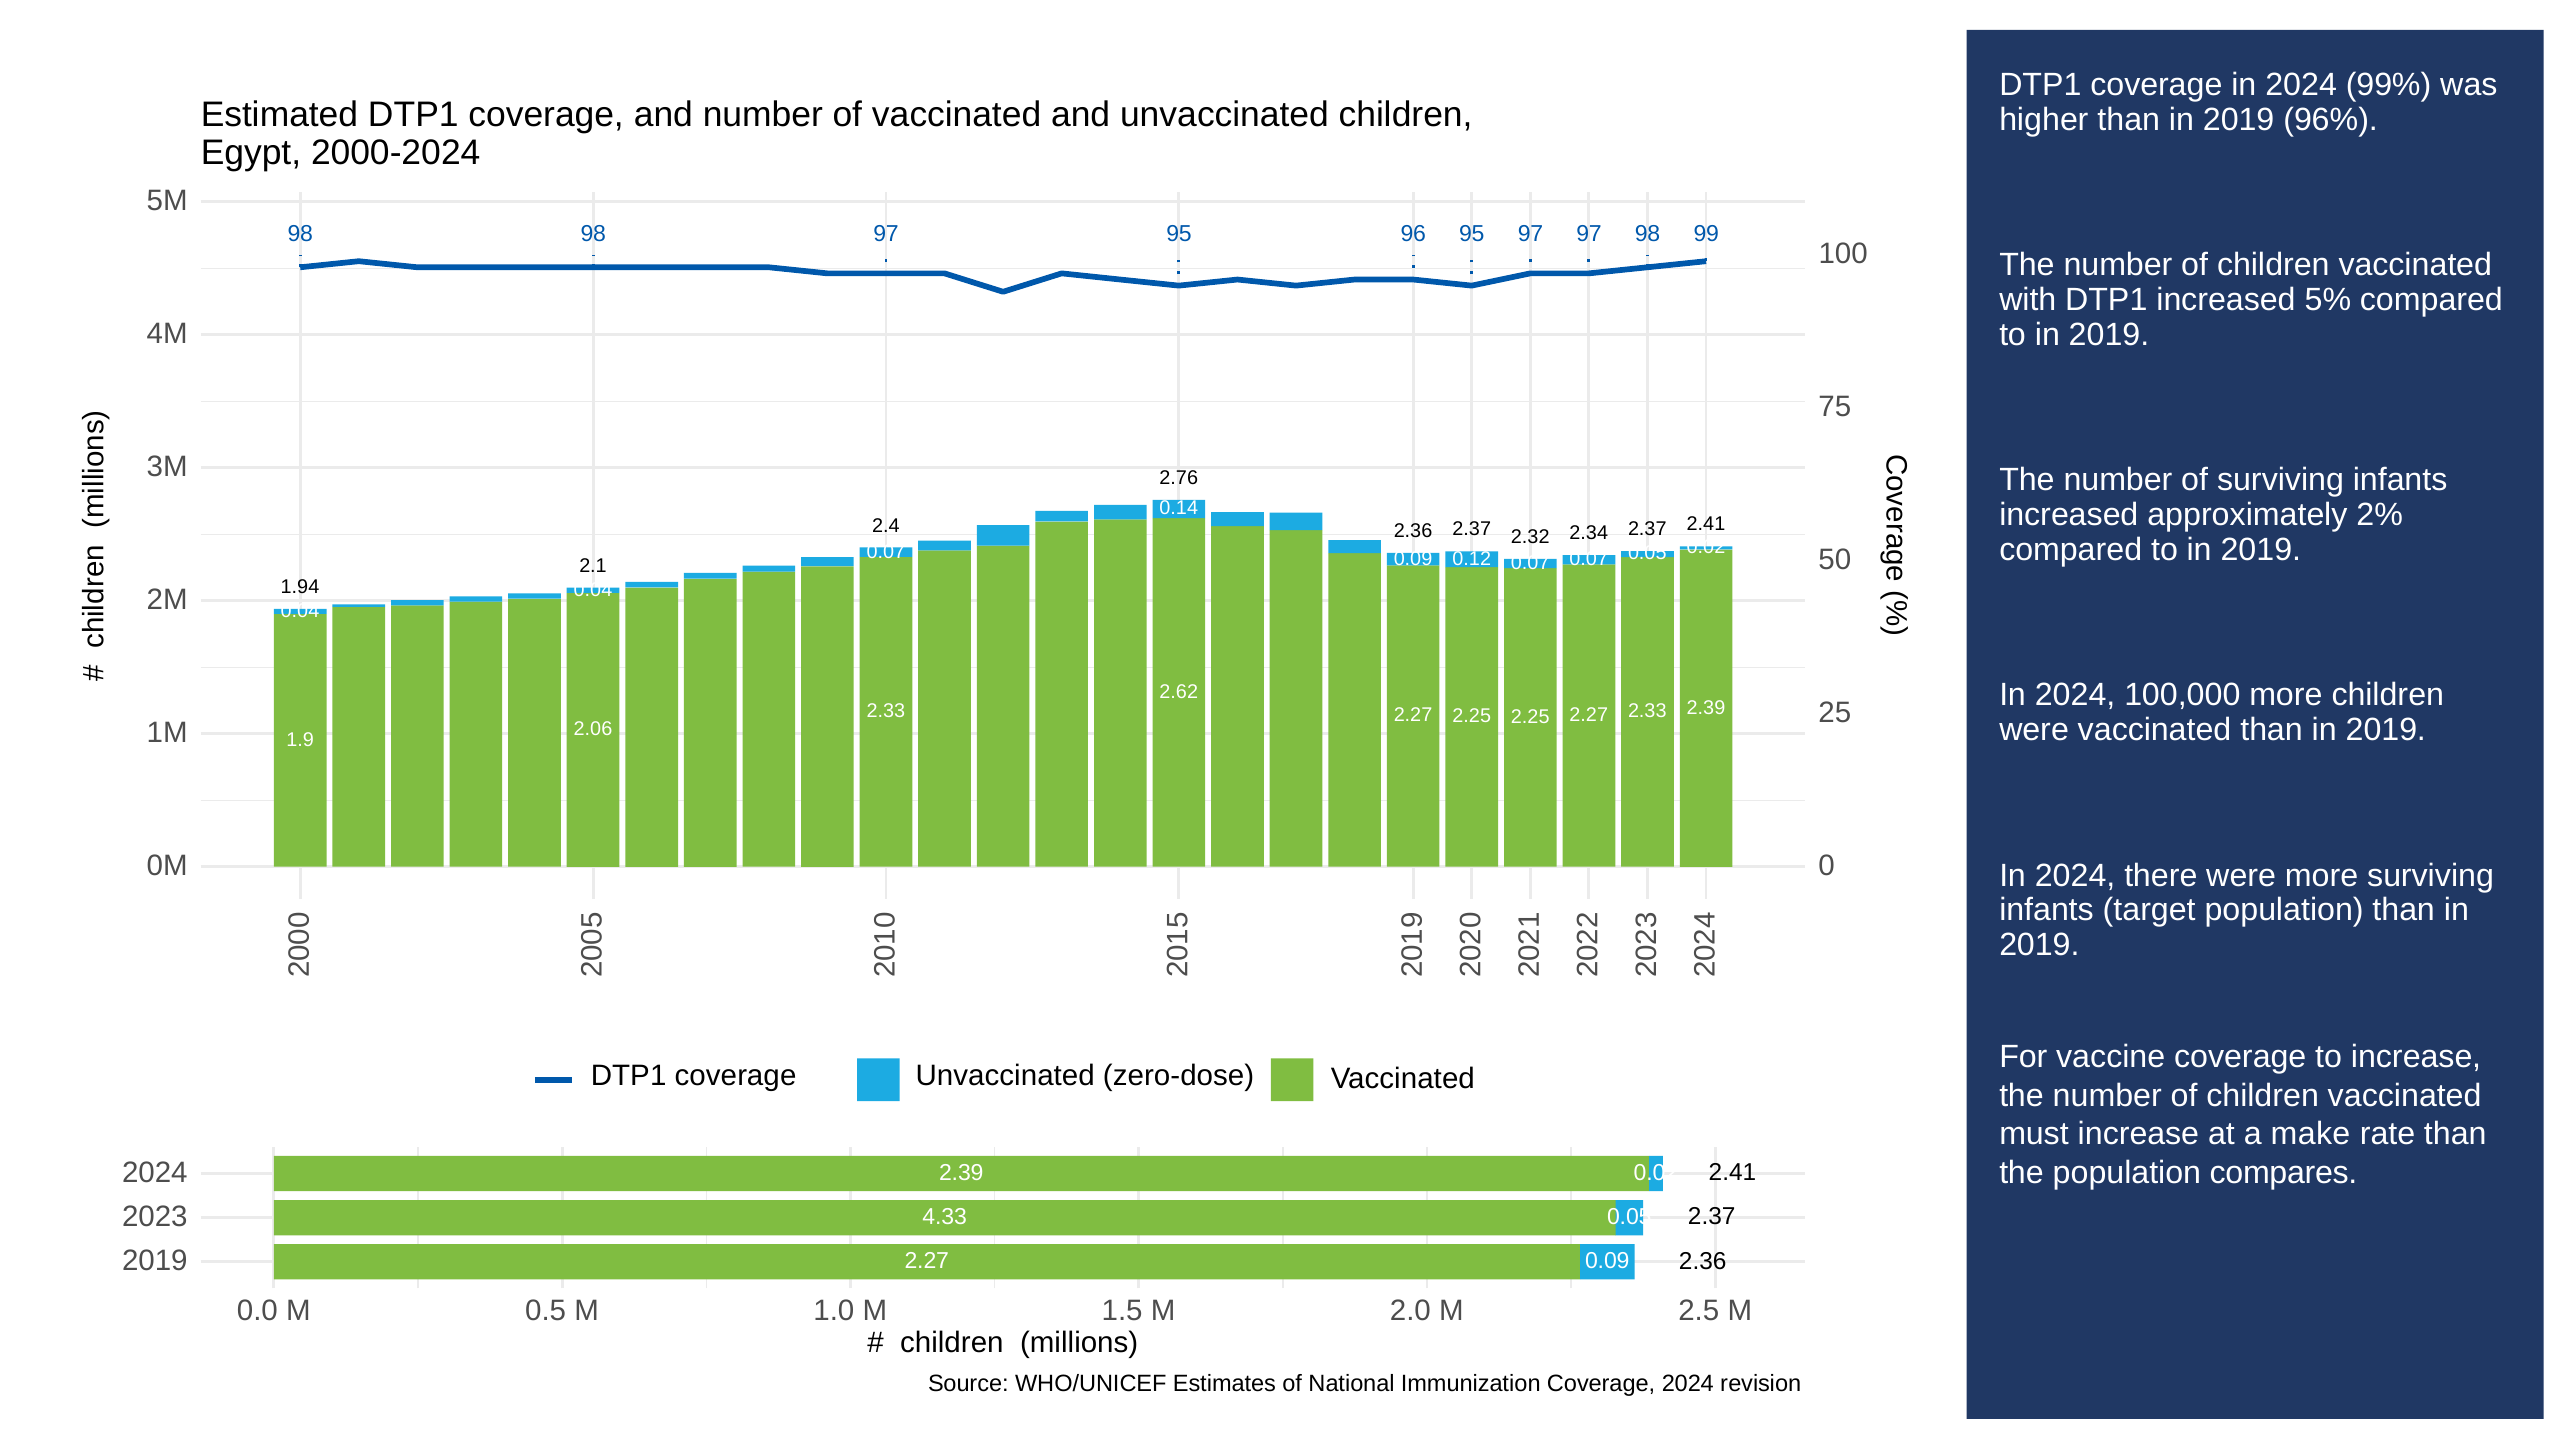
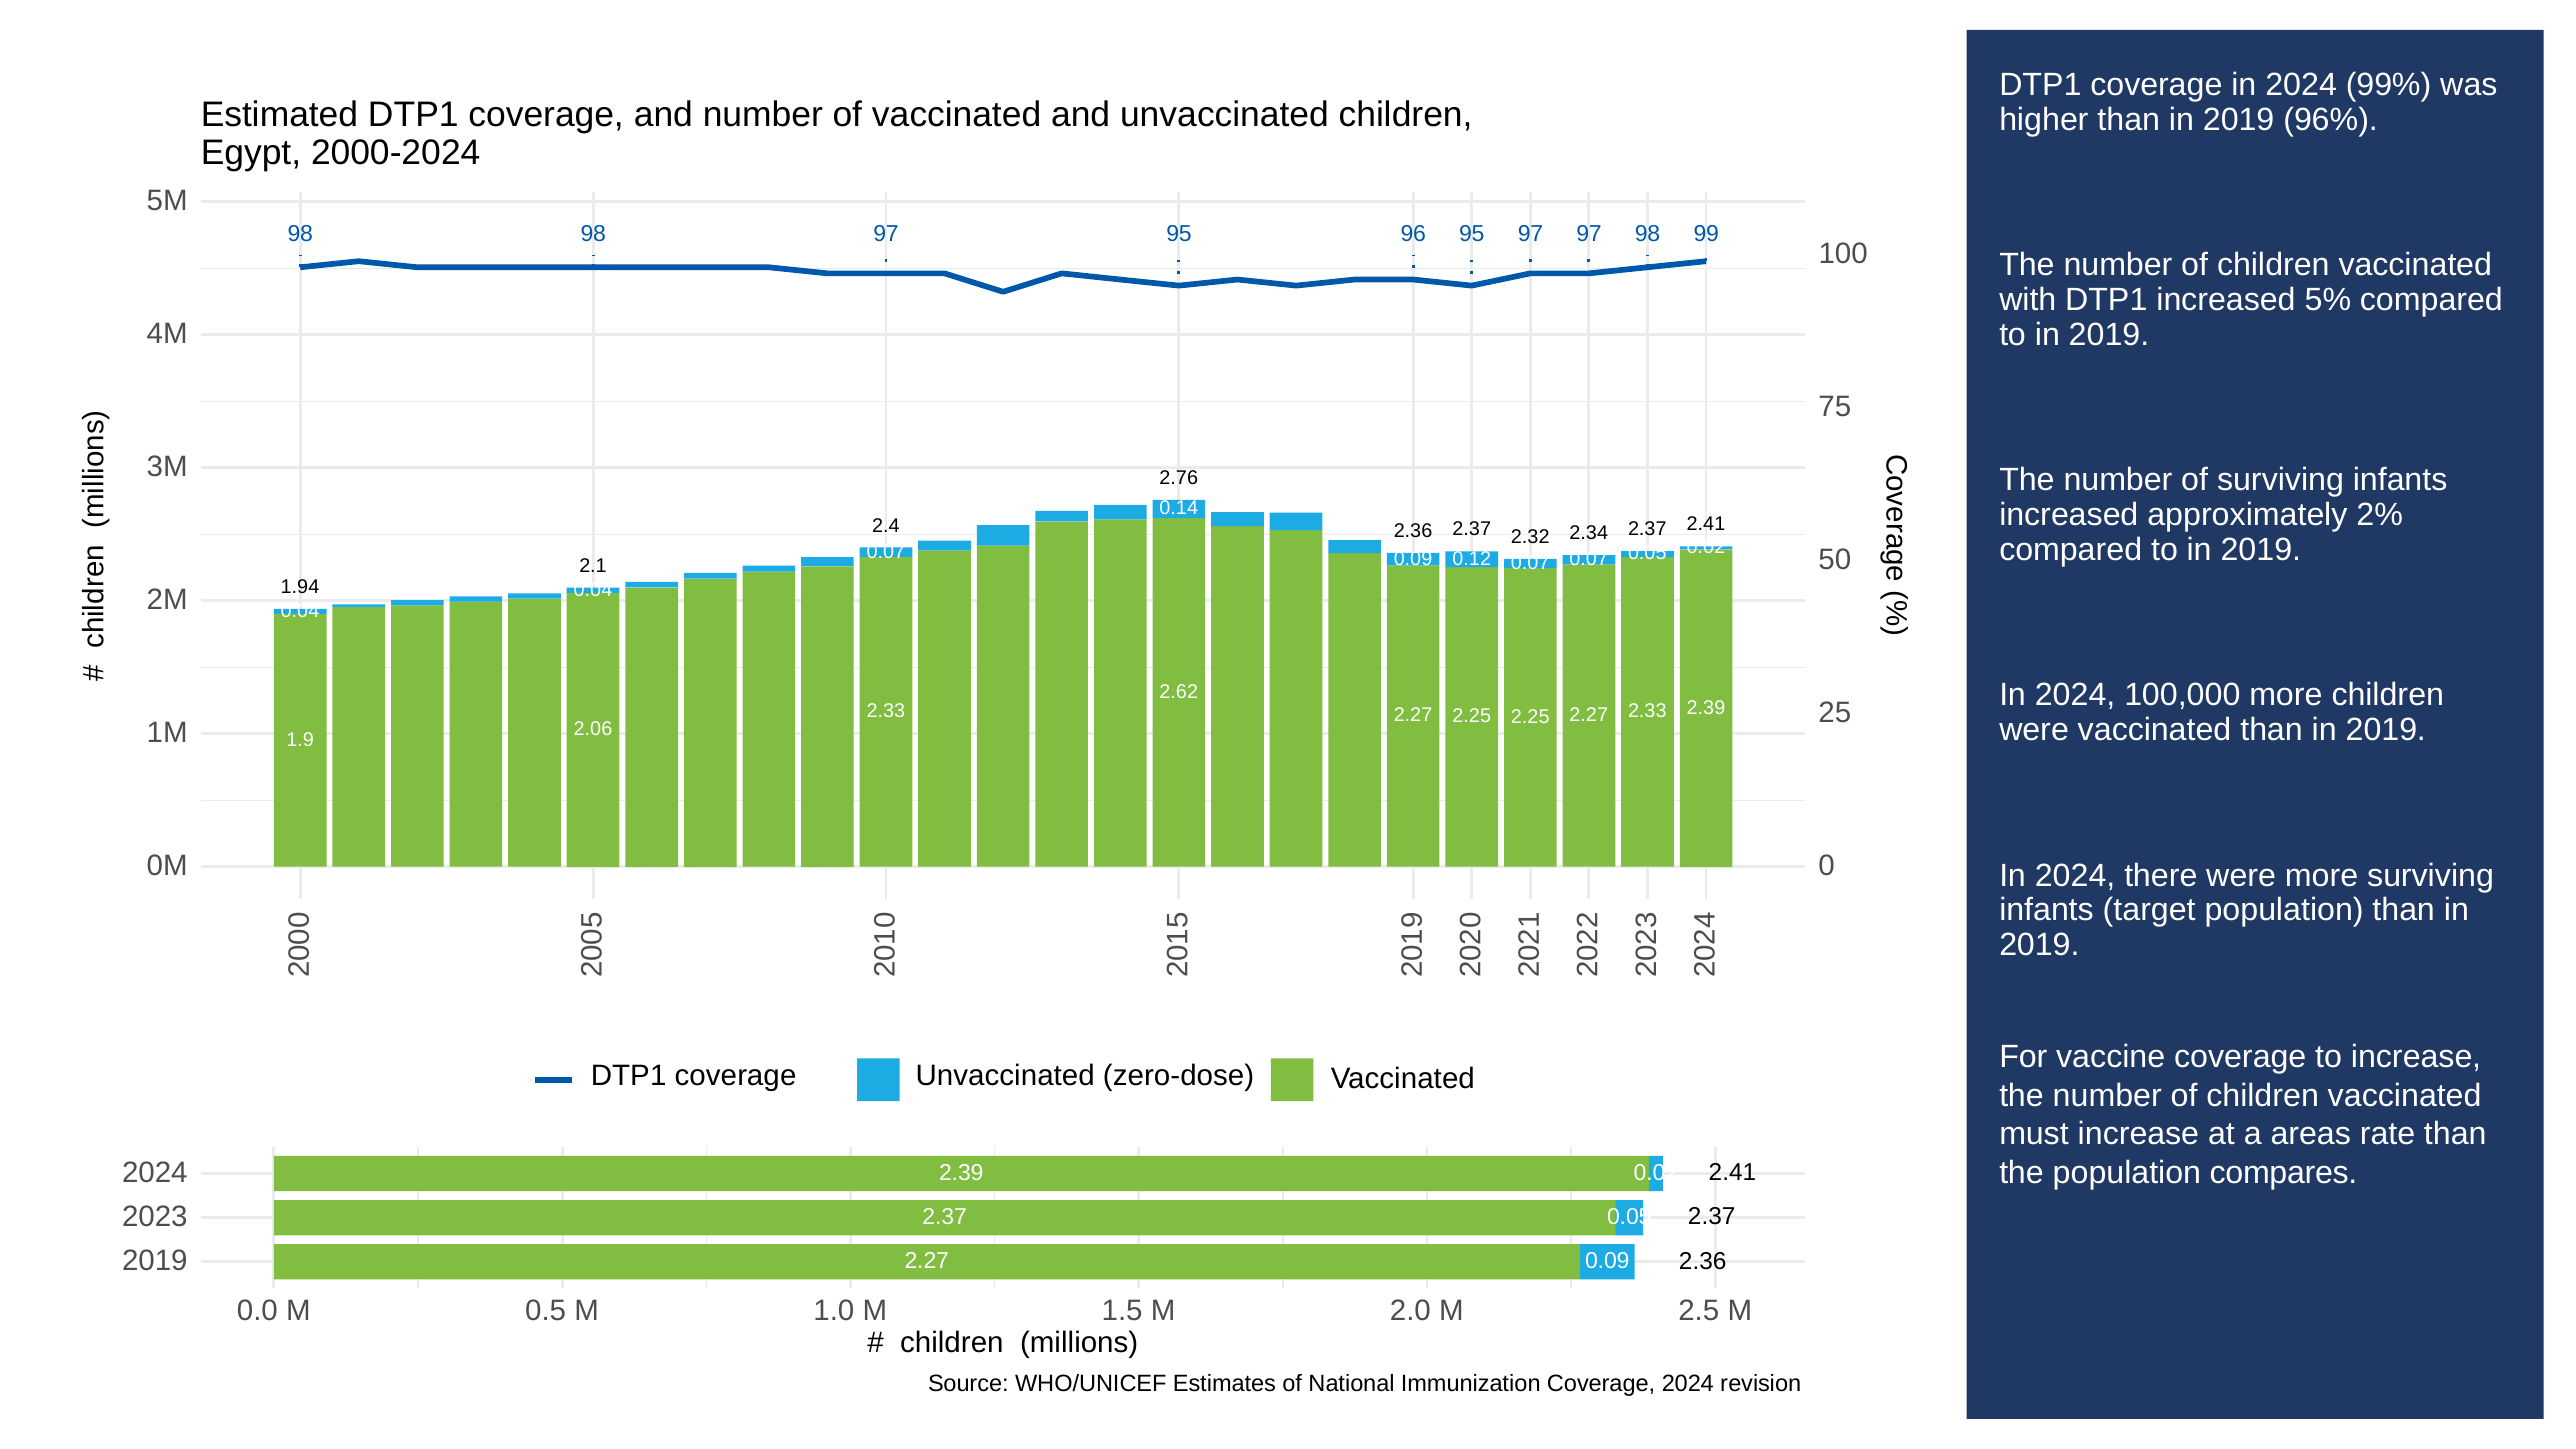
make: make -> areas
4.33 at (945, 1217): 4.33 -> 2.37
